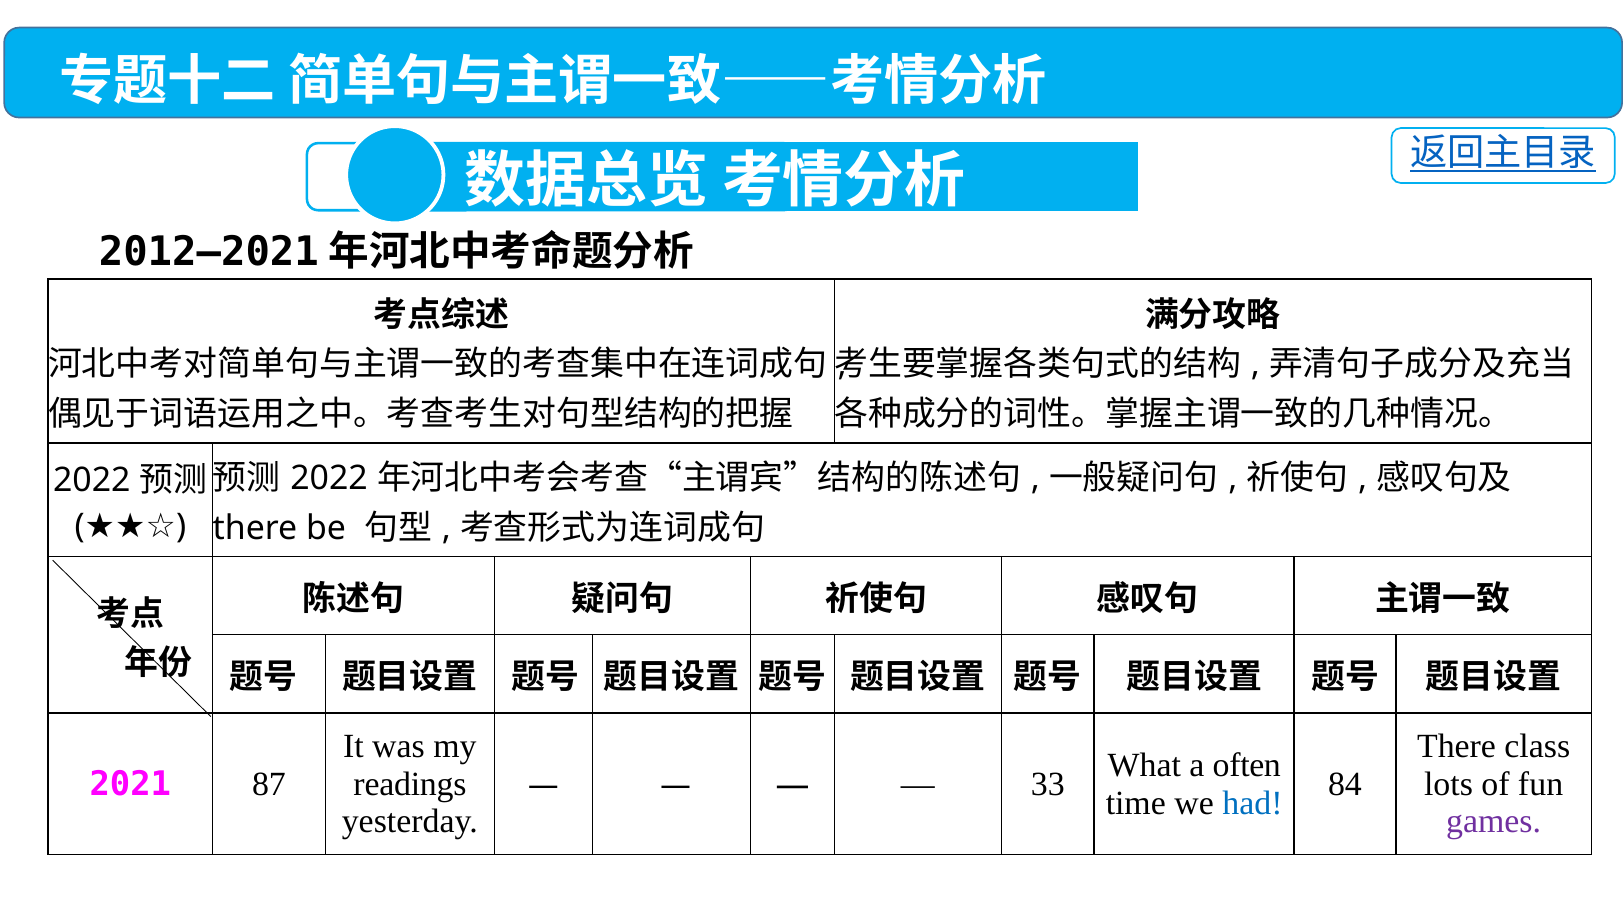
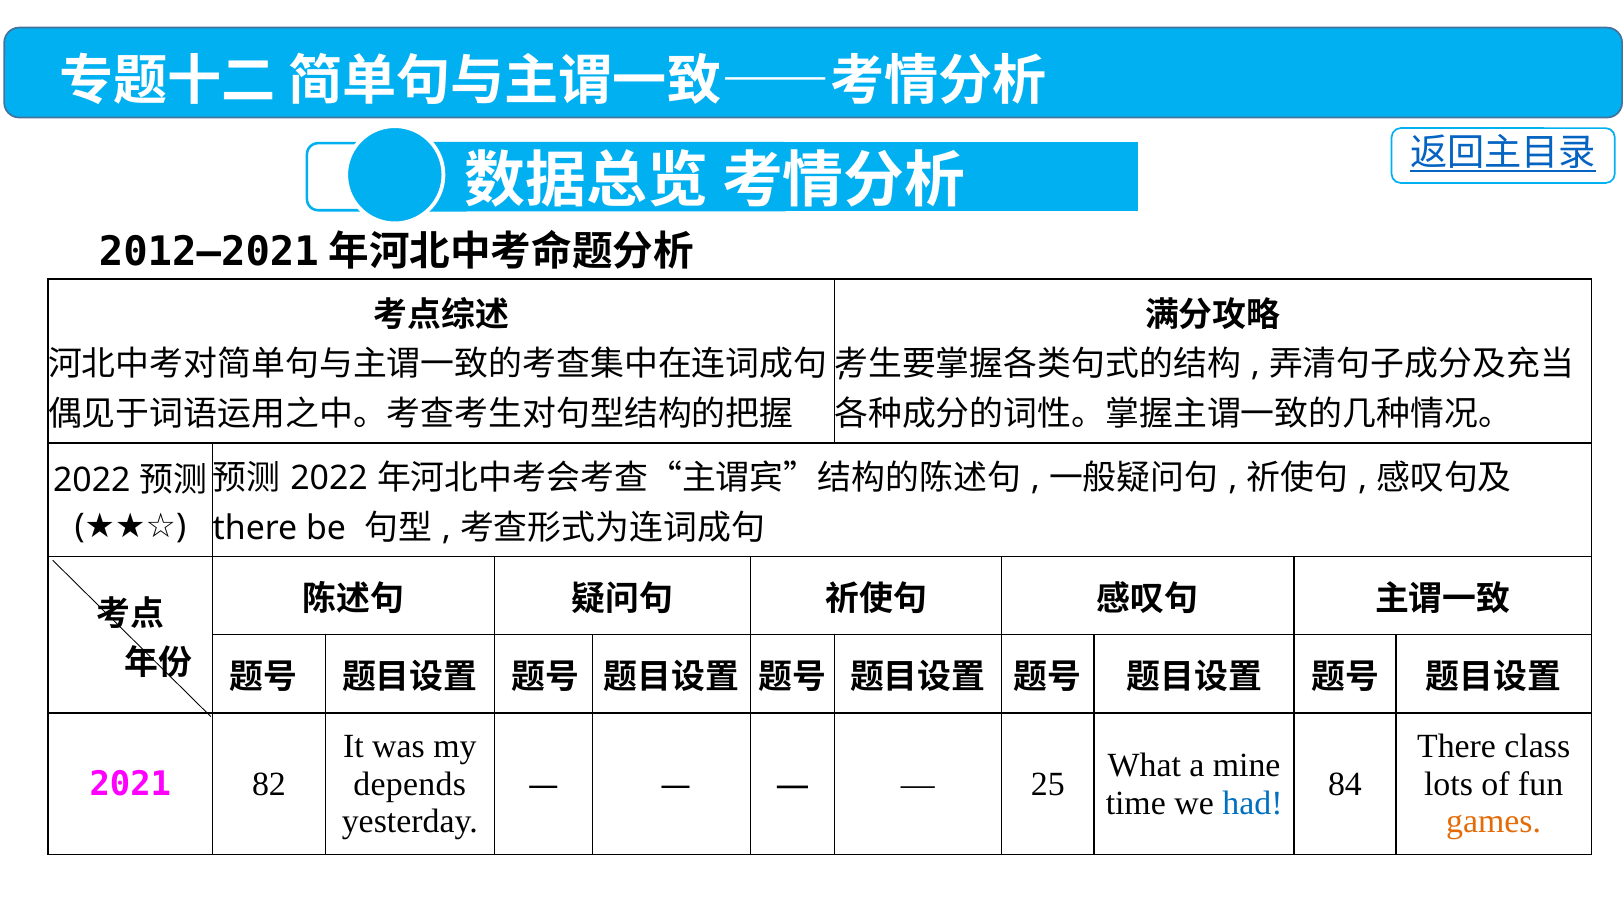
often: often -> mine
readings: readings -> depends
87: 87 -> 82
33: 33 -> 25
games colour: purple -> orange
